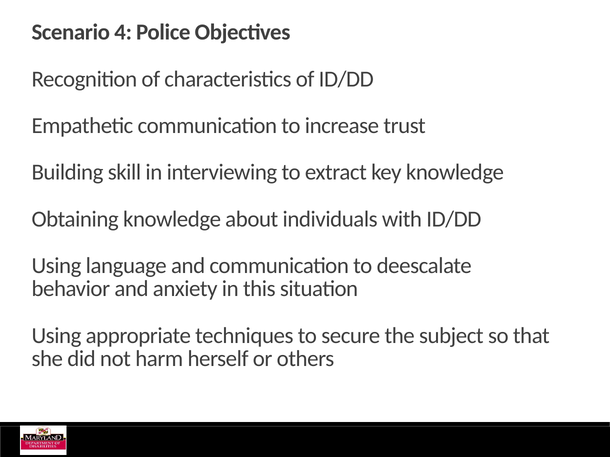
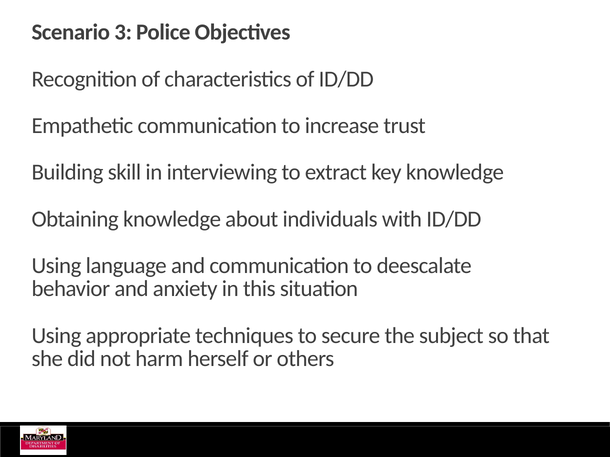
4: 4 -> 3
